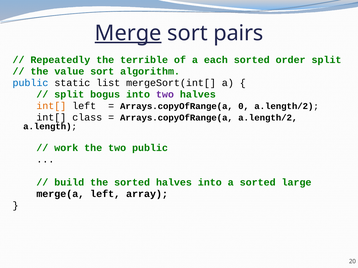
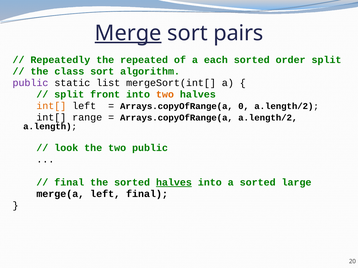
terrible: terrible -> repeated
value: value -> class
public at (30, 83) colour: blue -> purple
bogus: bogus -> front
two at (165, 94) colour: purple -> orange
class: class -> range
work: work -> look
build at (69, 183): build -> final
halves at (174, 183) underline: none -> present
left array: array -> final
